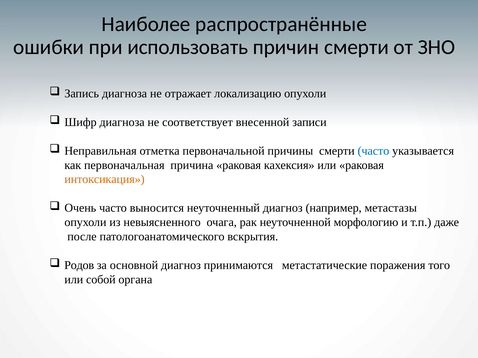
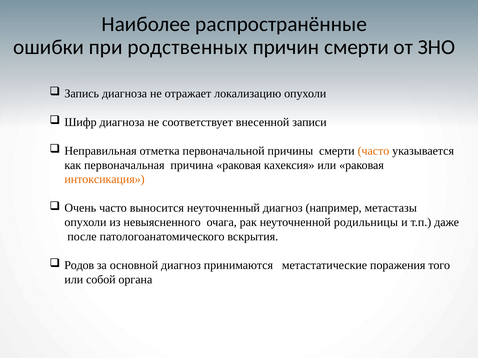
использовать: использовать -> родственных
часто at (373, 151) colour: blue -> orange
морфологию: морфологию -> родильницы
